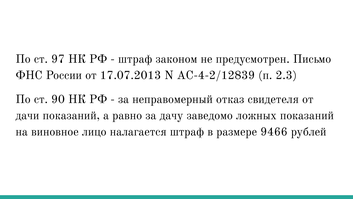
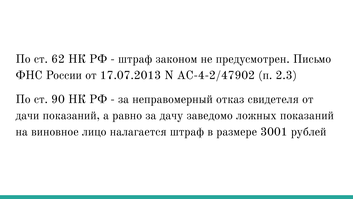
97: 97 -> 62
АС-4-2/12839: АС-4-2/12839 -> АС-4-2/47902
9466: 9466 -> 3001
